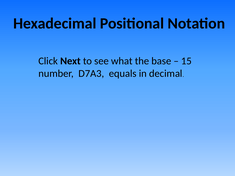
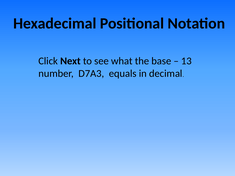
15: 15 -> 13
